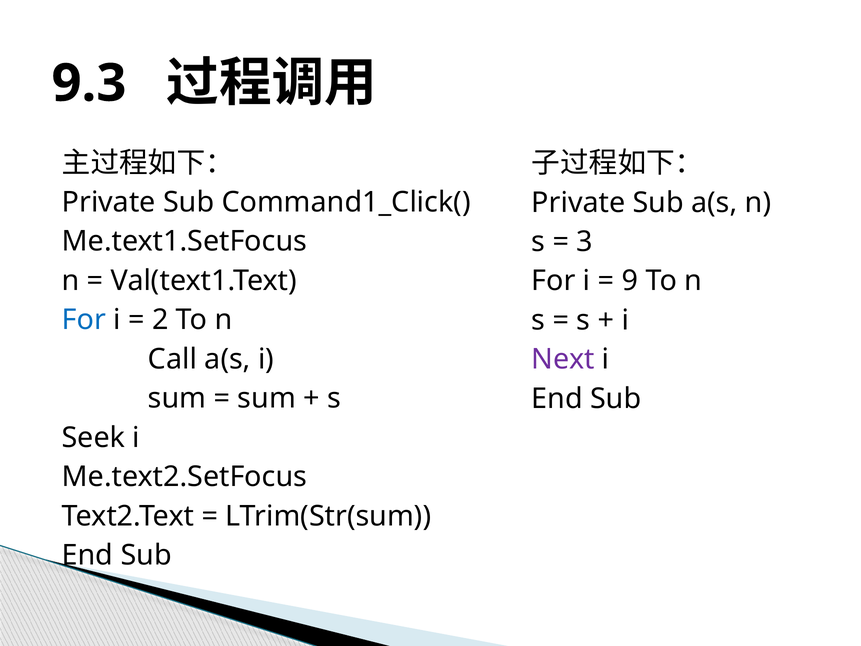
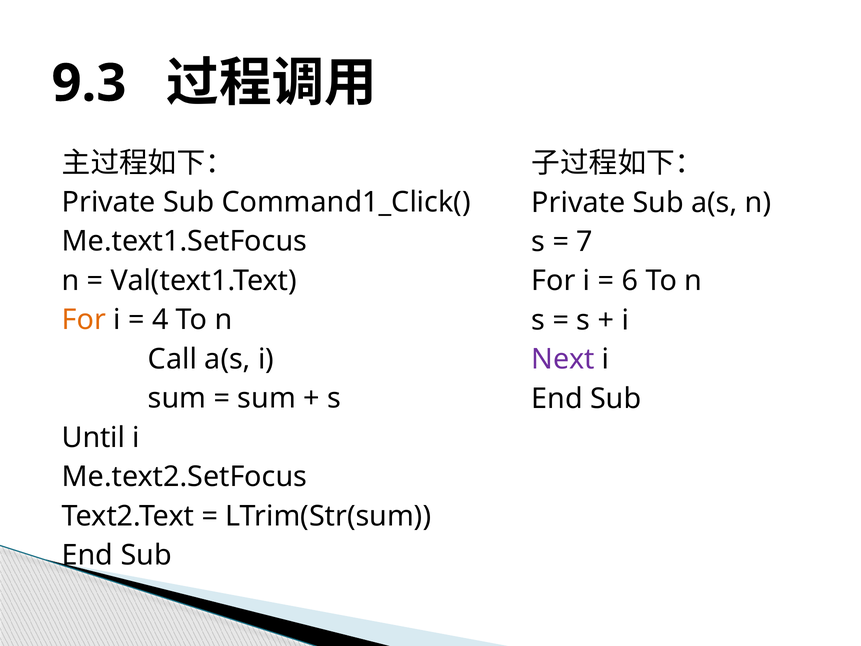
3: 3 -> 7
9: 9 -> 6
For at (84, 320) colour: blue -> orange
2: 2 -> 4
Seek: Seek -> Until
